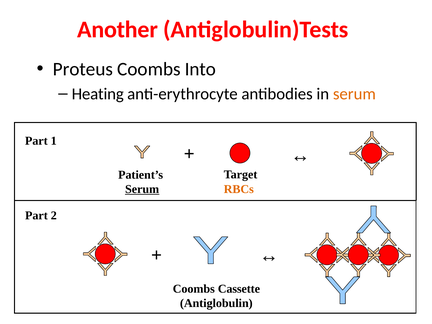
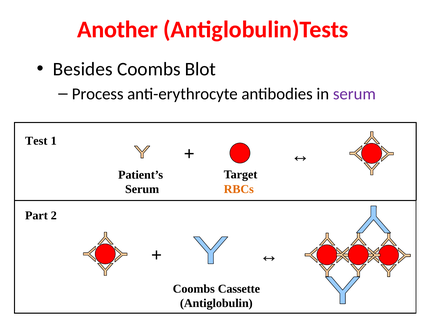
Proteus: Proteus -> Besides
Into: Into -> Blot
Heating: Heating -> Process
serum at (354, 94) colour: orange -> purple
Part at (36, 141): Part -> Test
Serum at (142, 189) underline: present -> none
